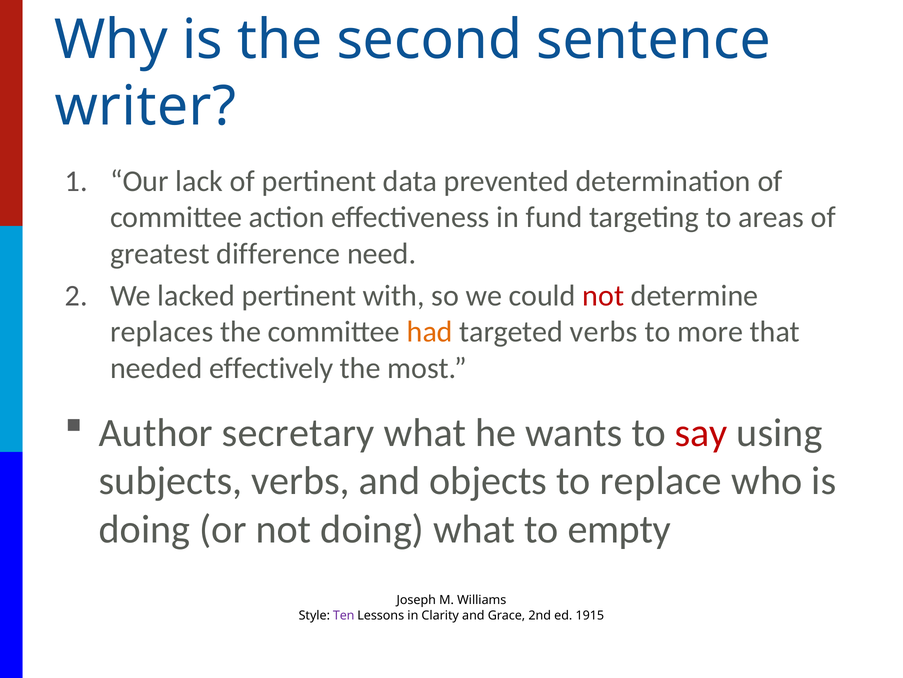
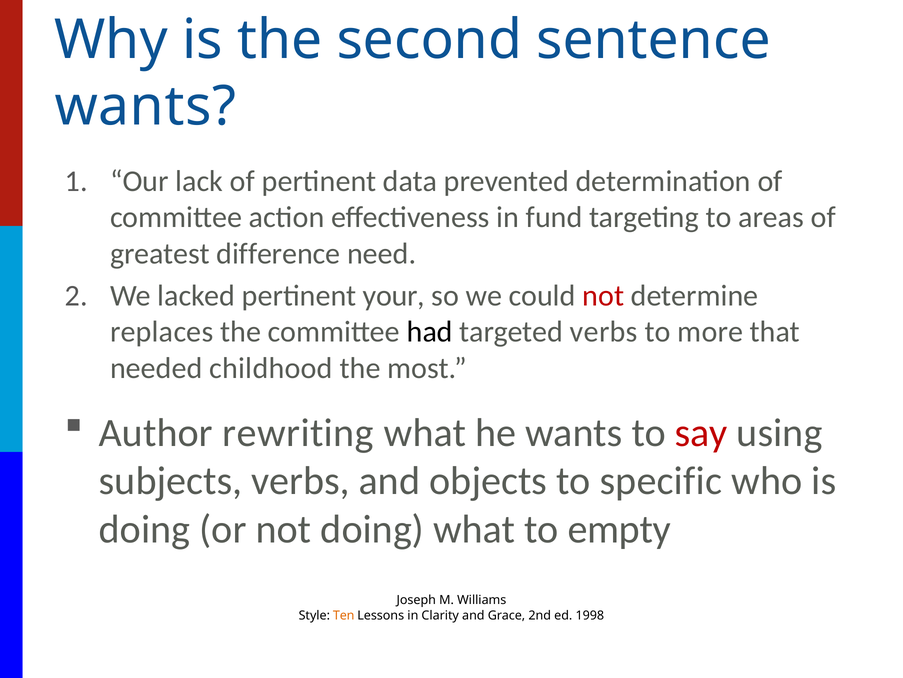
writer at (145, 106): writer -> wants
with: with -> your
had colour: orange -> black
effectively: effectively -> childhood
secretary: secretary -> rewriting
replace: replace -> specific
Ten colour: purple -> orange
1915: 1915 -> 1998
